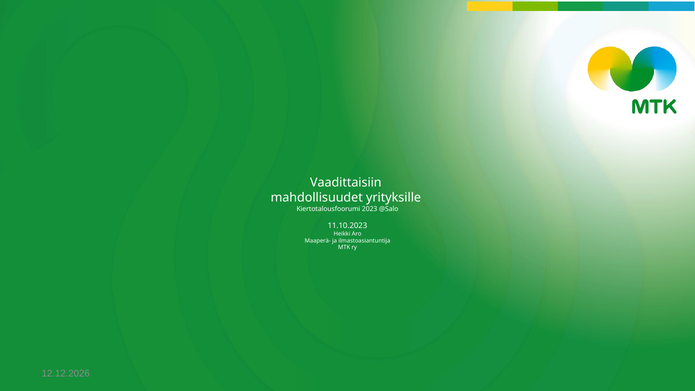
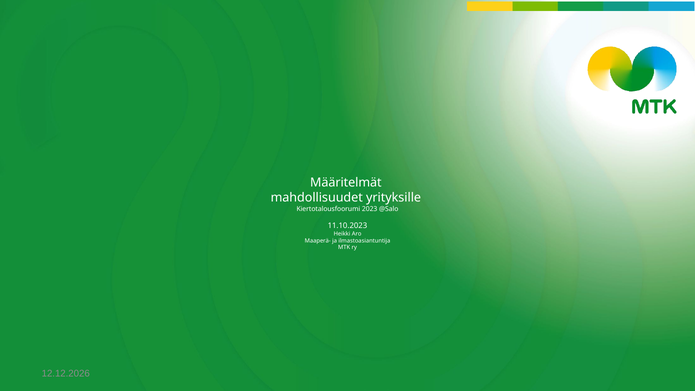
Vaadittaisiin: Vaadittaisiin -> Määritelmät
